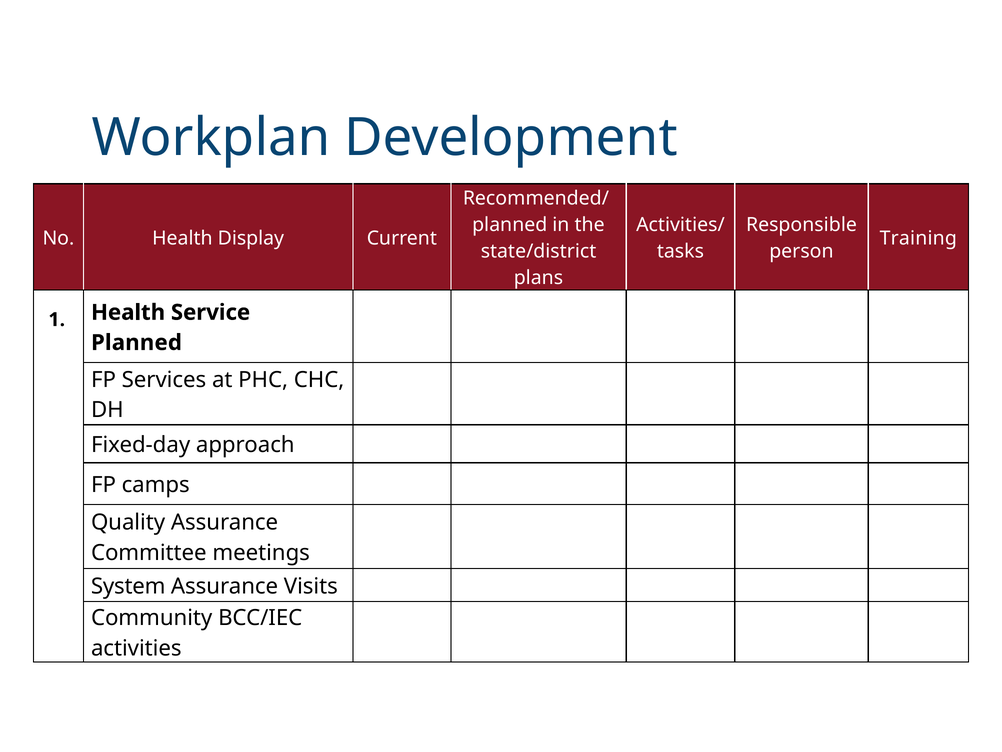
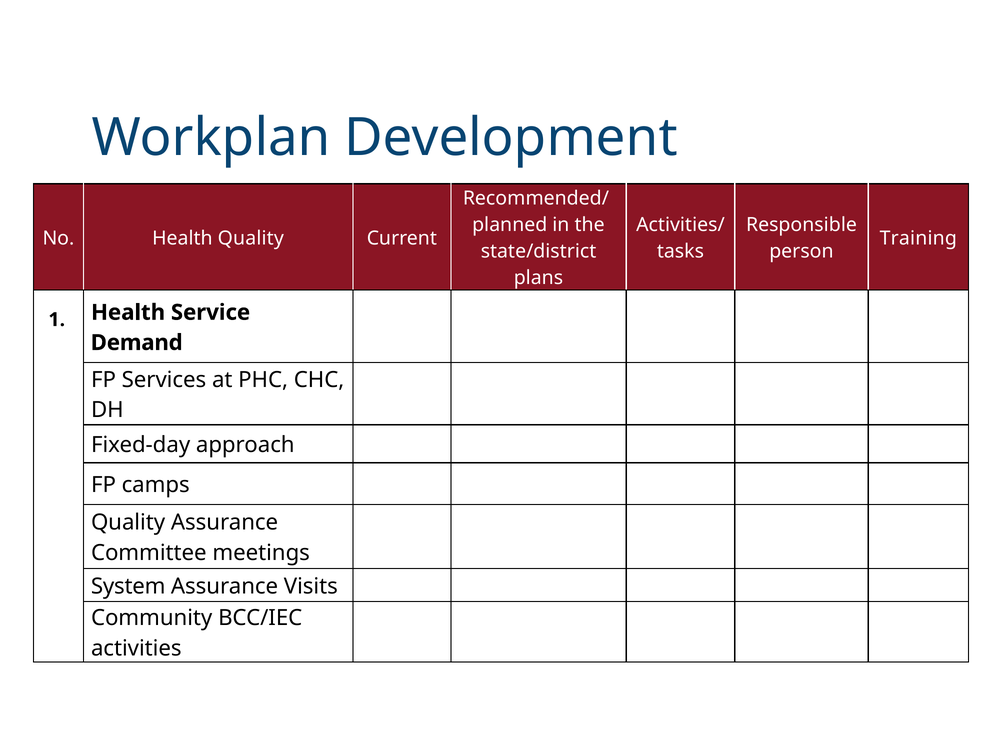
Health Display: Display -> Quality
Planned at (136, 342): Planned -> Demand
